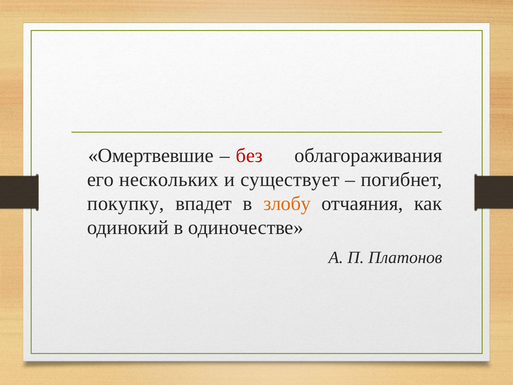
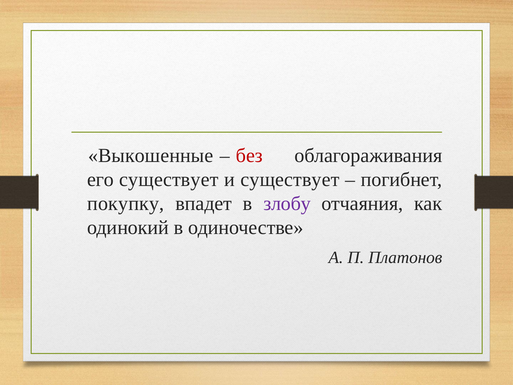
Омертвевшие: Омертвевшие -> Выкошенные
его нескольких: нескольких -> существует
злобу colour: orange -> purple
